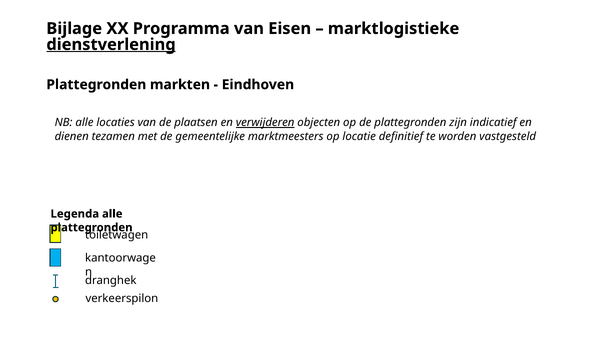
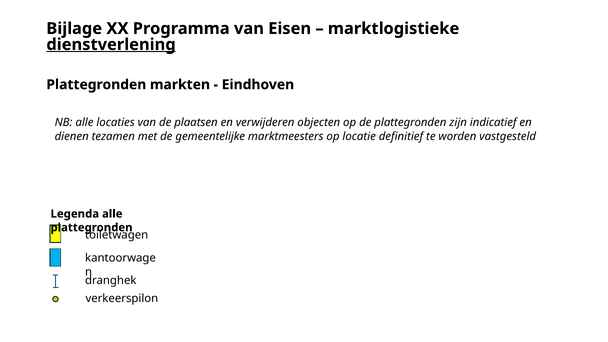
verwijderen underline: present -> none
